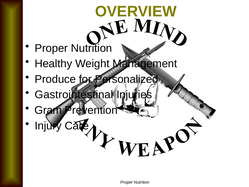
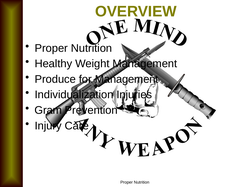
for Personalized: Personalized -> Management
Gastrointestinal: Gastrointestinal -> Individualization
